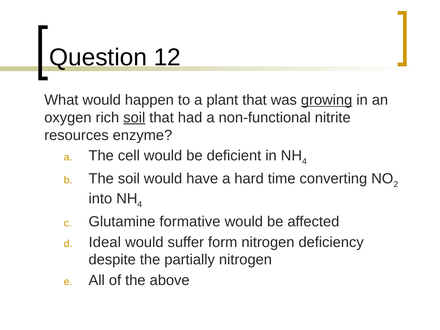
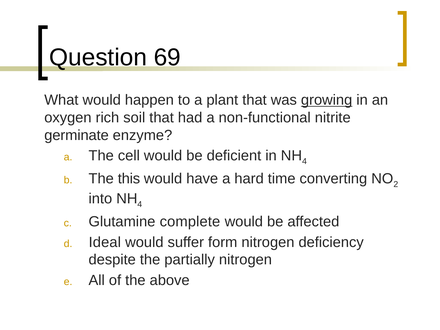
12: 12 -> 69
soil at (134, 118) underline: present -> none
resources: resources -> germinate
The soil: soil -> this
formative: formative -> complete
